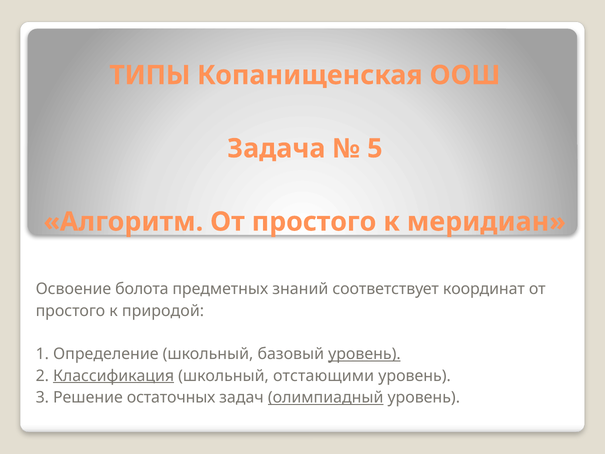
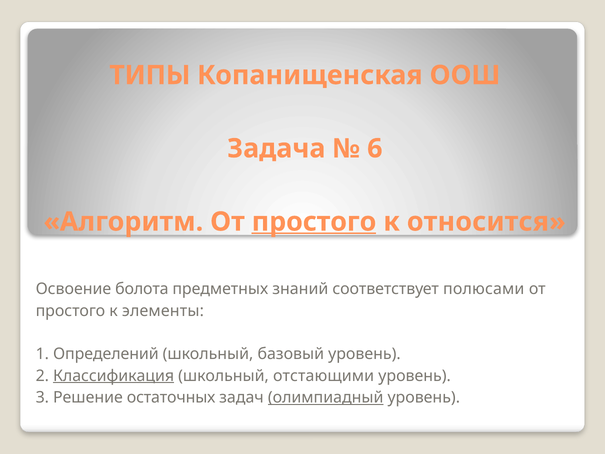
5: 5 -> 6
простого at (314, 222) underline: none -> present
меридиан: меридиан -> относится
координат: координат -> полюсами
природой: природой -> элементы
Определение: Определение -> Определений
уровень at (364, 354) underline: present -> none
